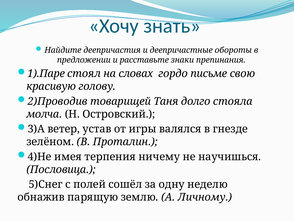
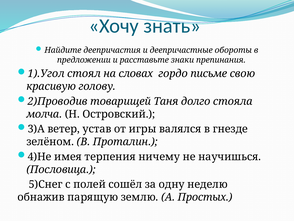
1).Паре: 1).Паре -> 1).Угол
Личному: Личному -> Простых
